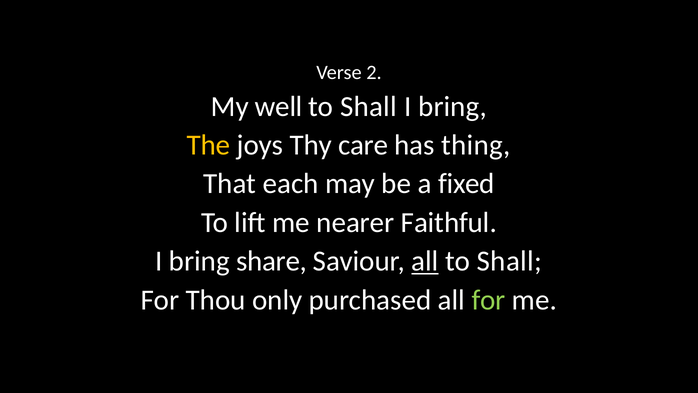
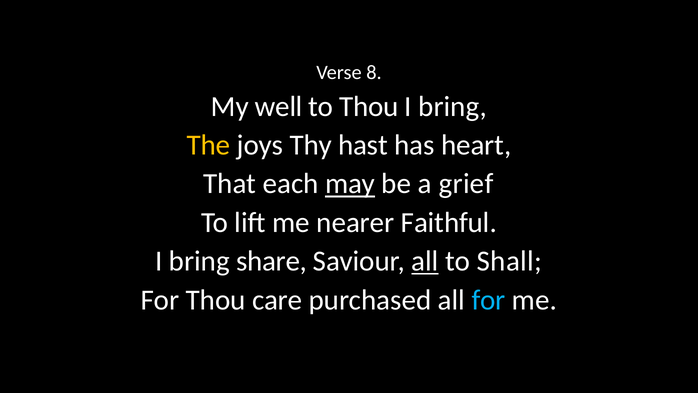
2: 2 -> 8
Shall at (369, 106): Shall -> Thou
care: care -> hast
thing: thing -> heart
may underline: none -> present
fixed: fixed -> grief
only: only -> care
for at (489, 300) colour: light green -> light blue
